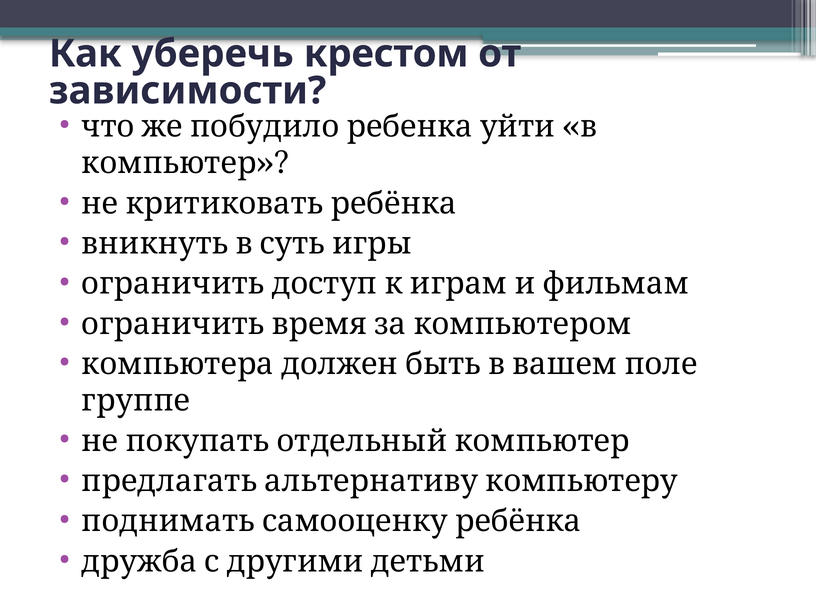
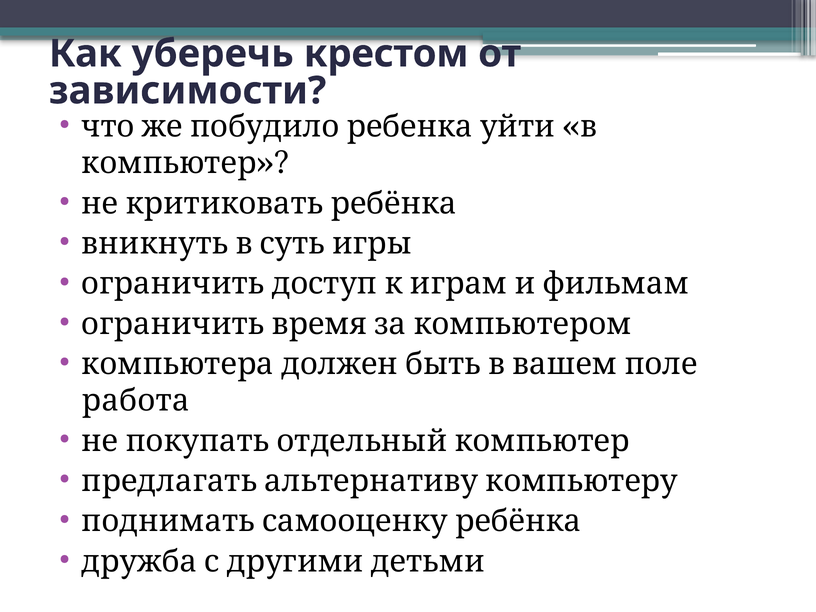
группе: группе -> работа
